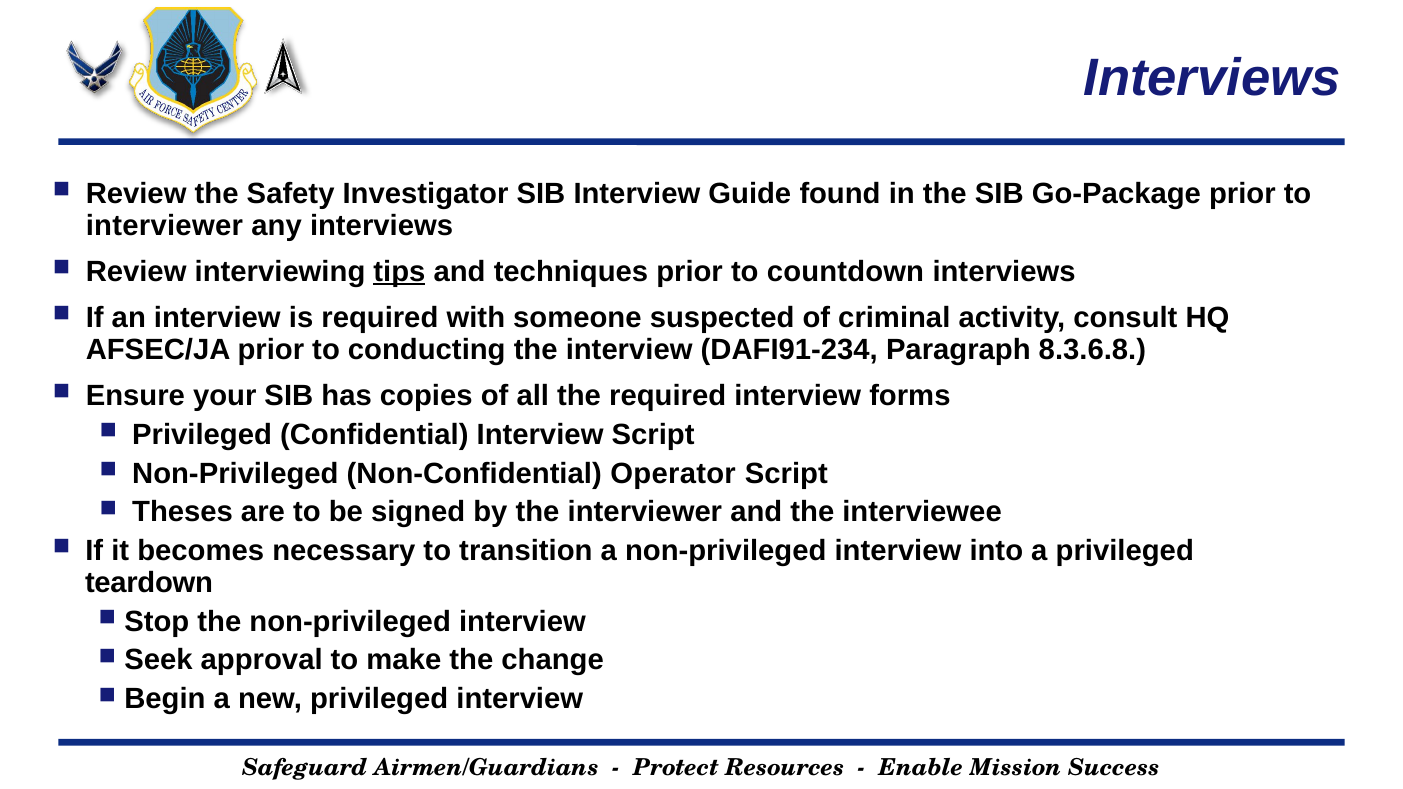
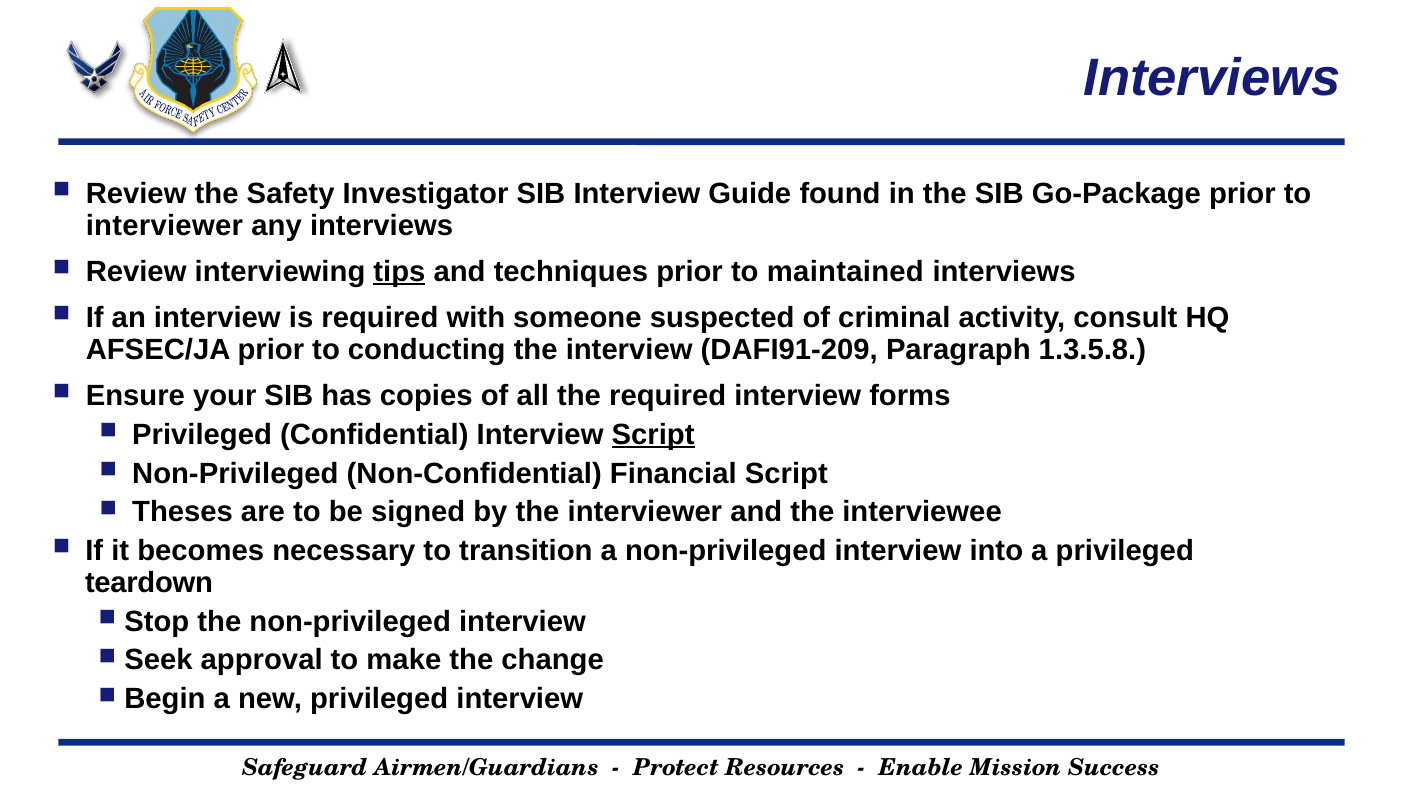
countdown: countdown -> maintained
DAFI91-234: DAFI91-234 -> DAFI91-209
8.3.6.8: 8.3.6.8 -> 1.3.5.8
Script at (653, 435) underline: none -> present
Operator: Operator -> Financial
